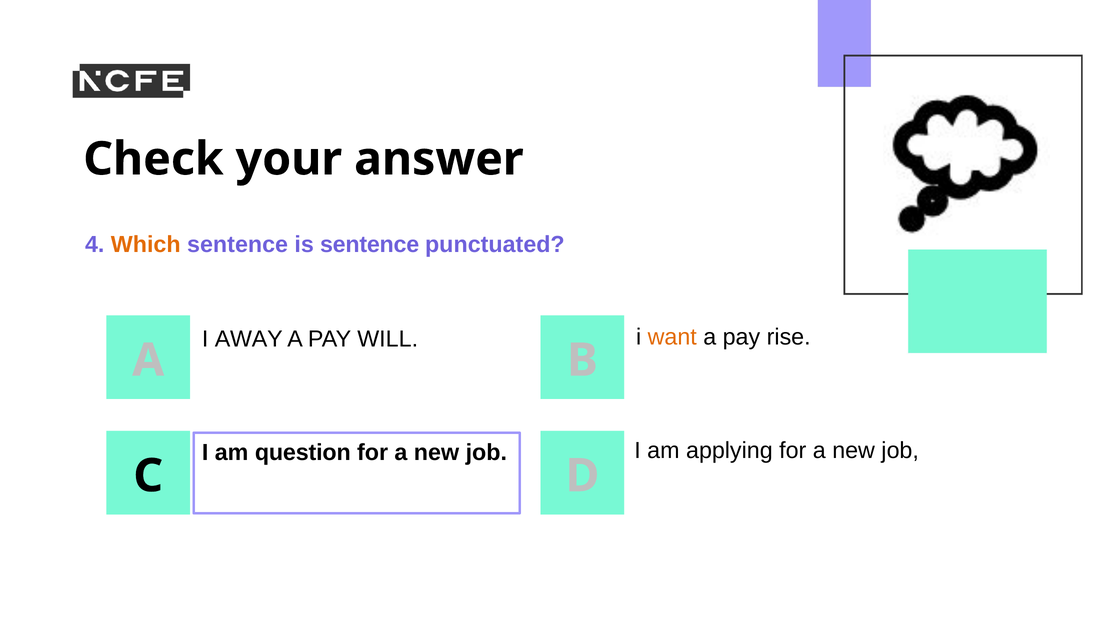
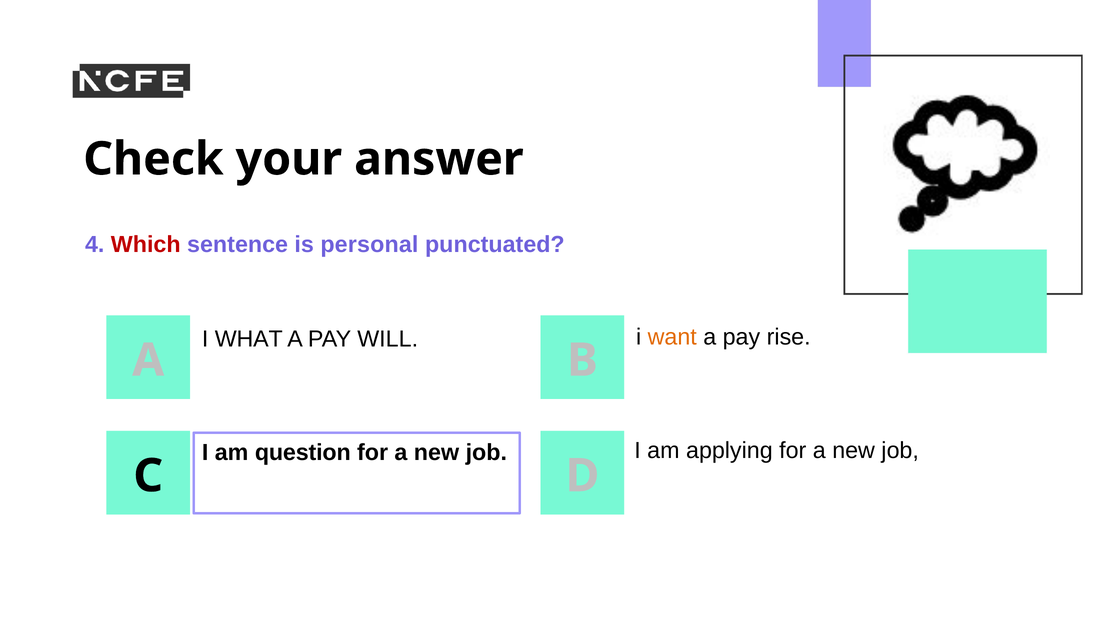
Which colour: orange -> red
is sentence: sentence -> personal
AWAY: AWAY -> WHAT
